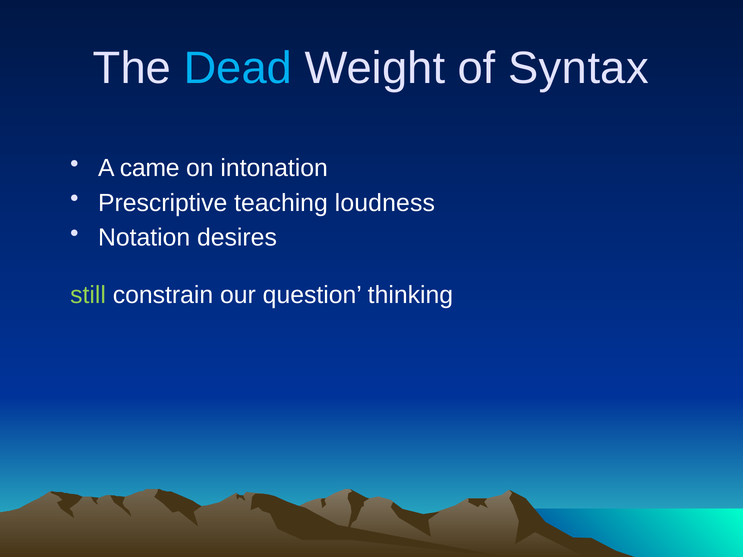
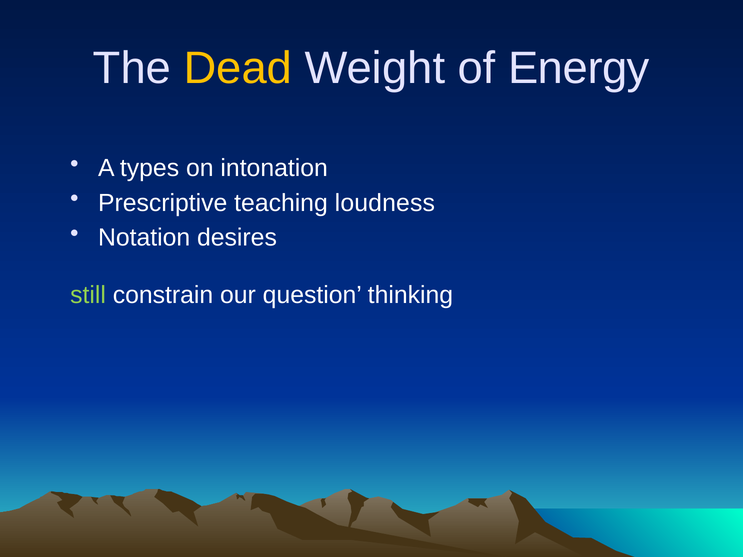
Dead colour: light blue -> yellow
Syntax: Syntax -> Energy
came: came -> types
